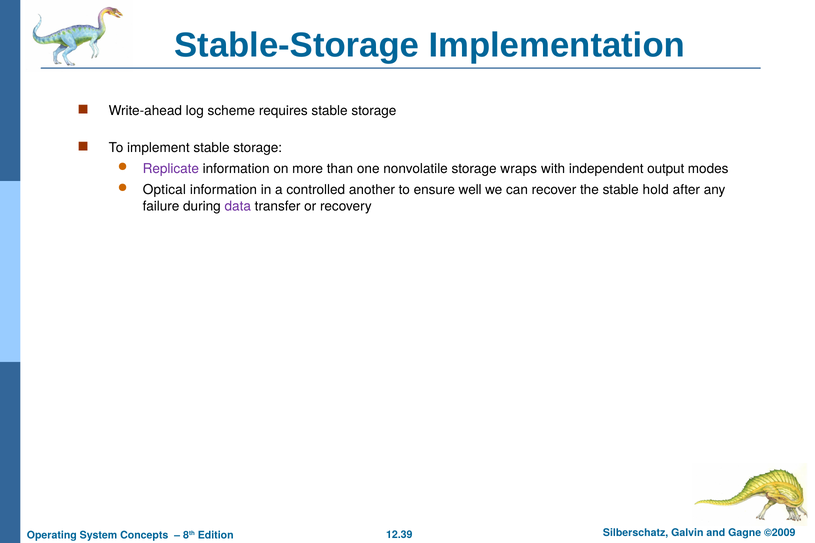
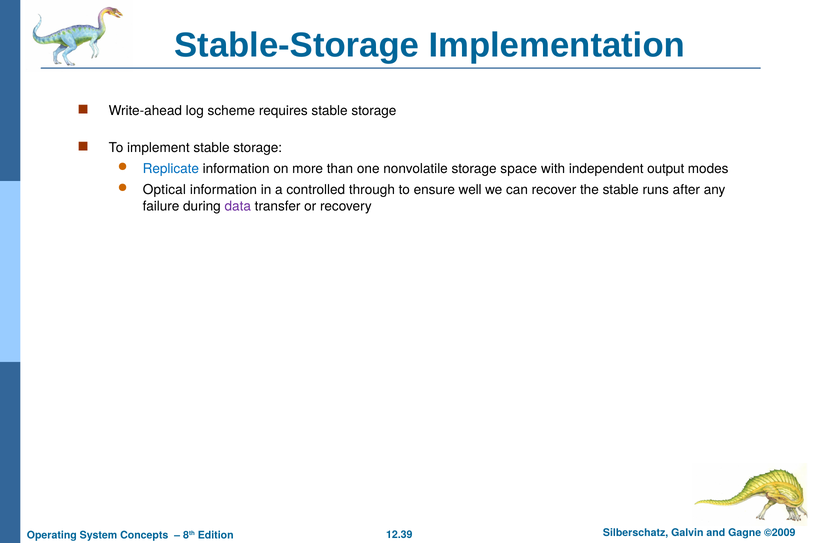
Replicate colour: purple -> blue
wraps: wraps -> space
another: another -> through
hold: hold -> runs
